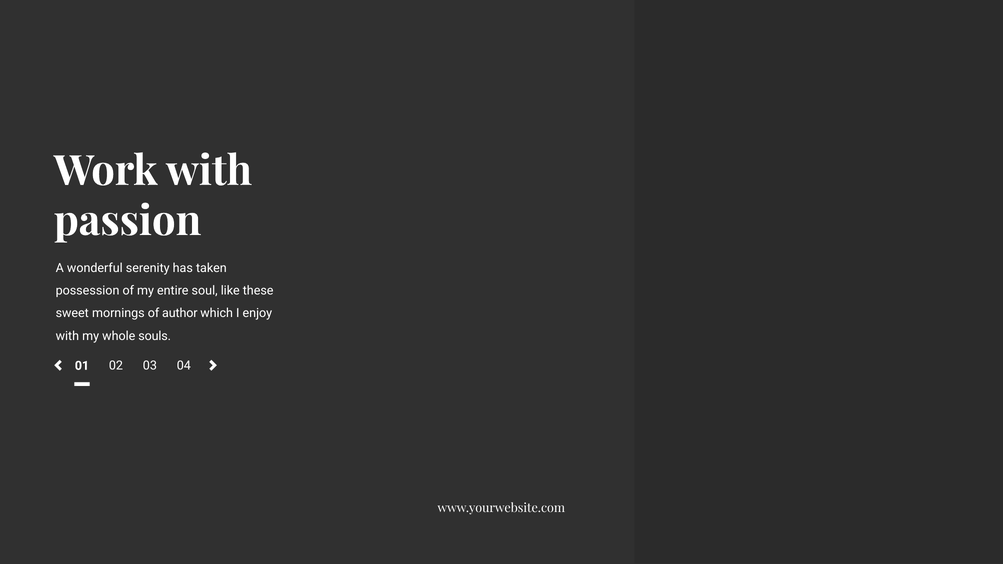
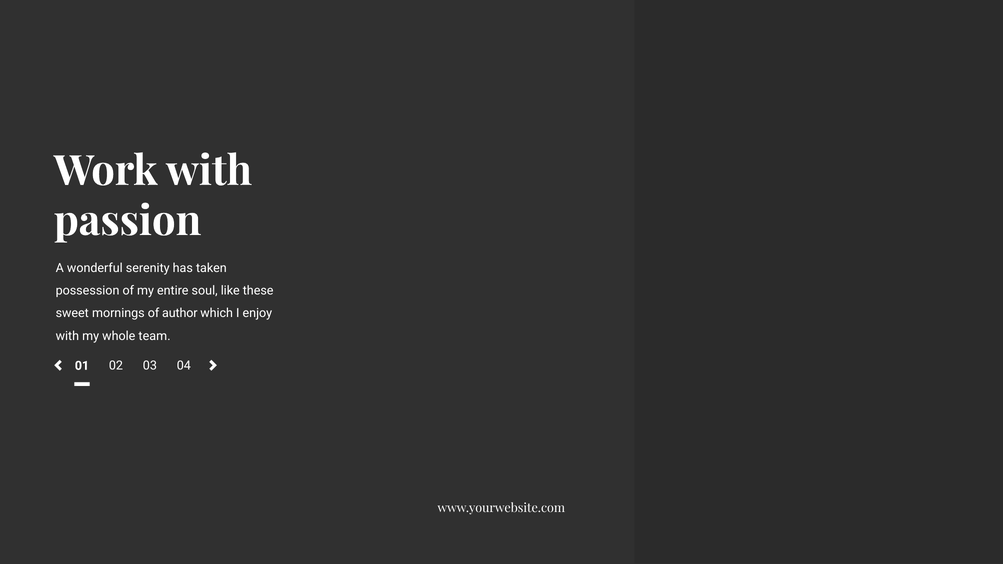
souls: souls -> team
